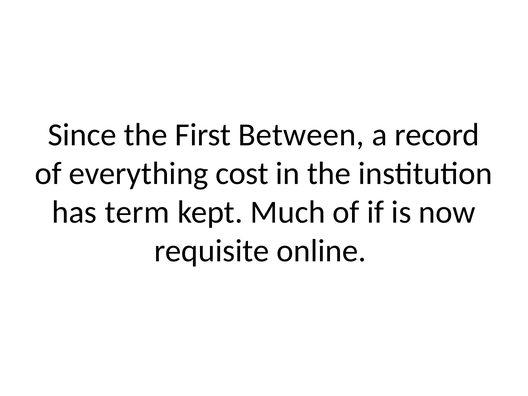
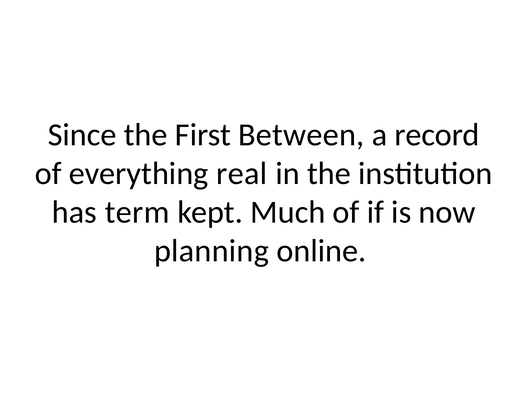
cost: cost -> real
requisite: requisite -> planning
